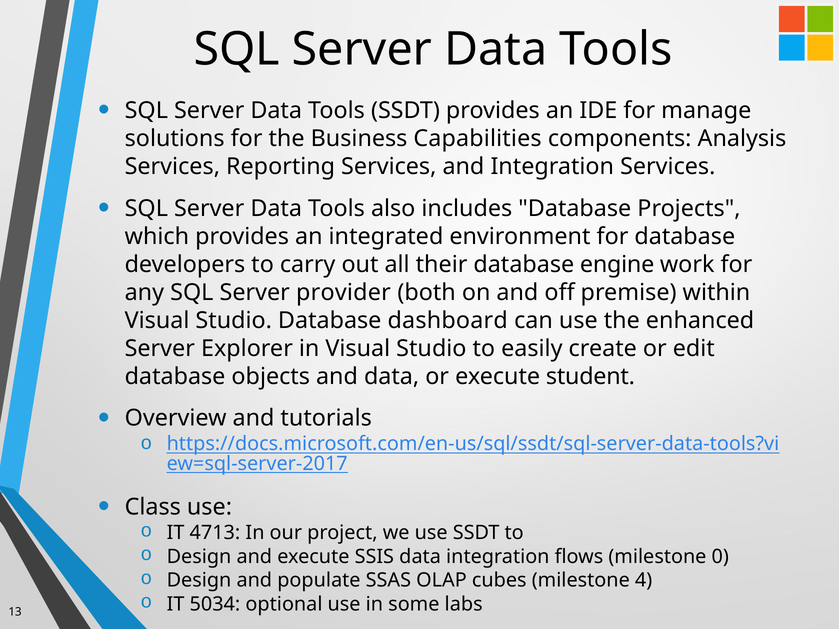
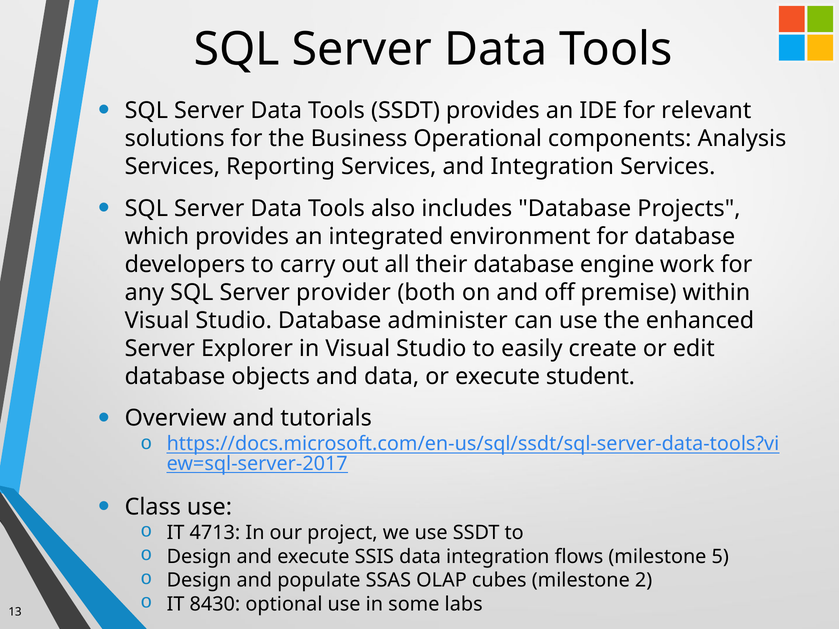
manage: manage -> relevant
Capabilities: Capabilities -> Operational
dashboard: dashboard -> administer
0: 0 -> 5
4: 4 -> 2
5034: 5034 -> 8430
